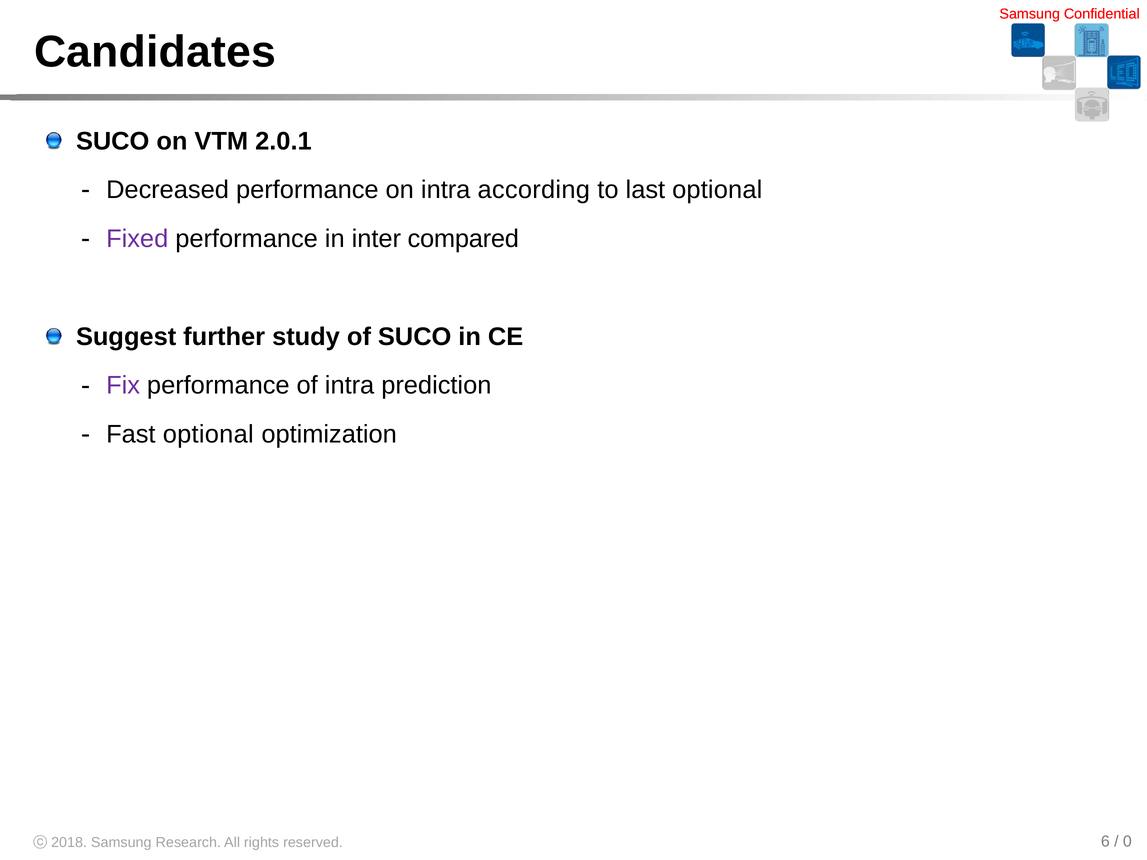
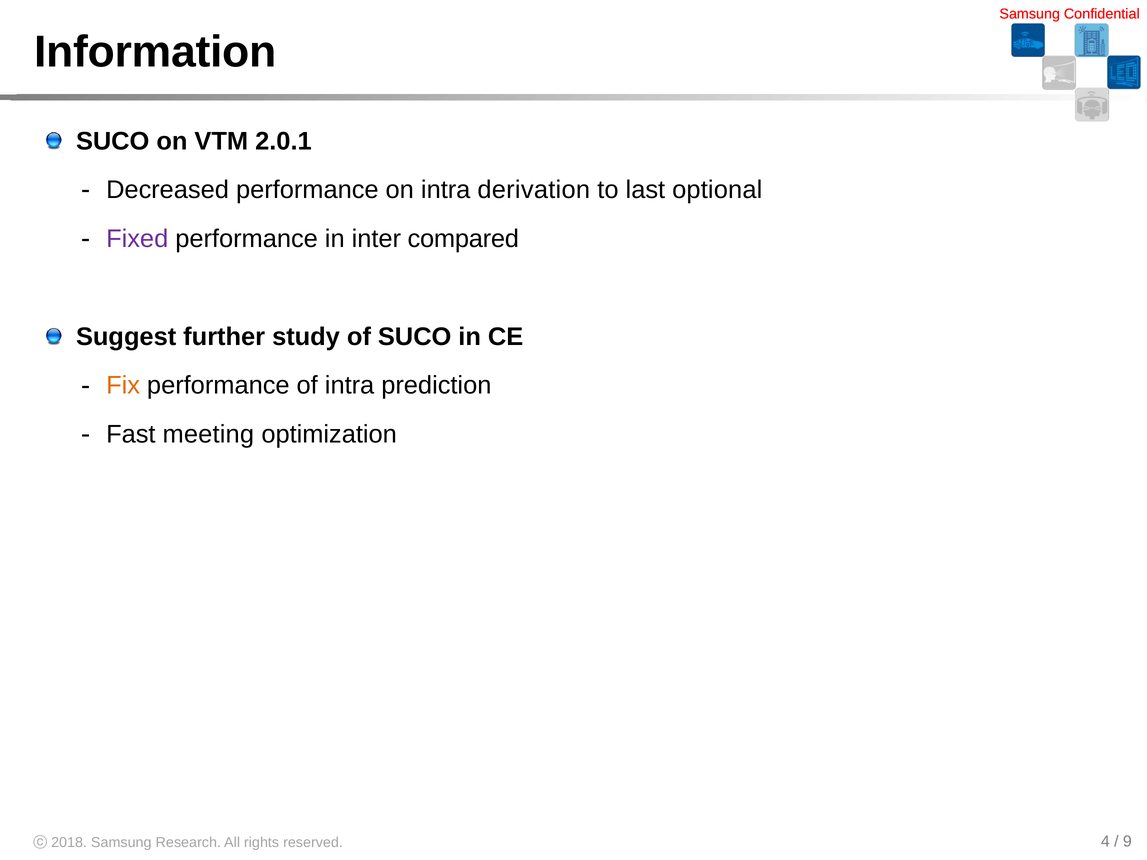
Candidates: Candidates -> Information
according: according -> derivation
Fix colour: purple -> orange
Fast optional: optional -> meeting
6: 6 -> 4
0: 0 -> 9
